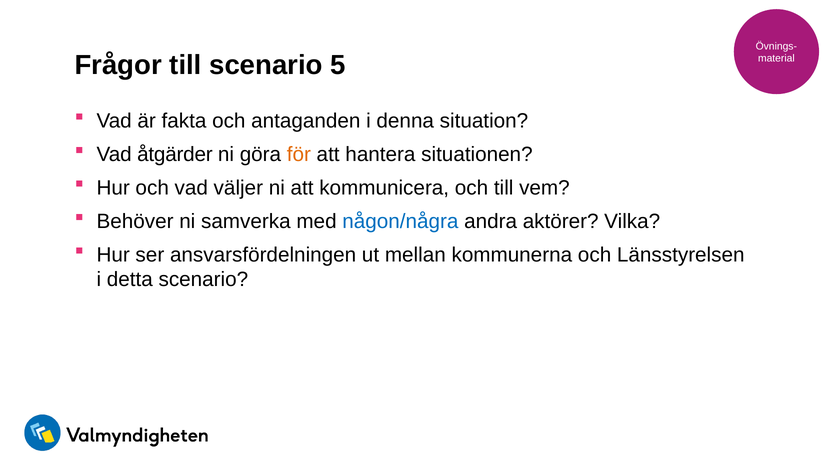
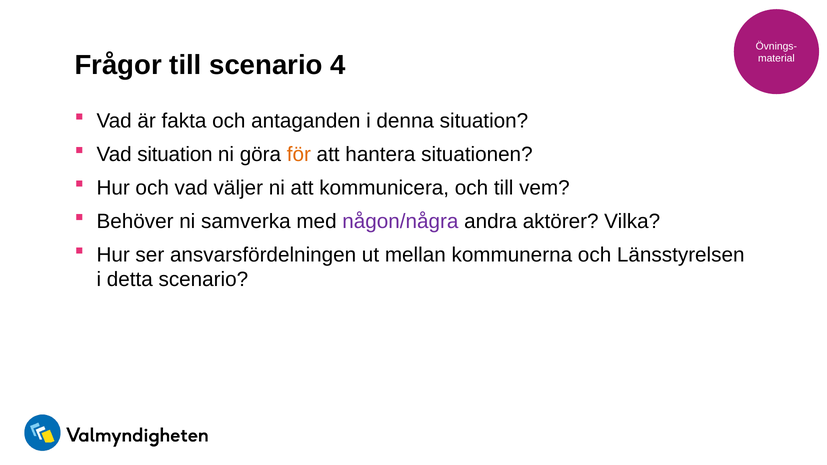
5: 5 -> 4
Vad åtgärder: åtgärder -> situation
någon/några colour: blue -> purple
